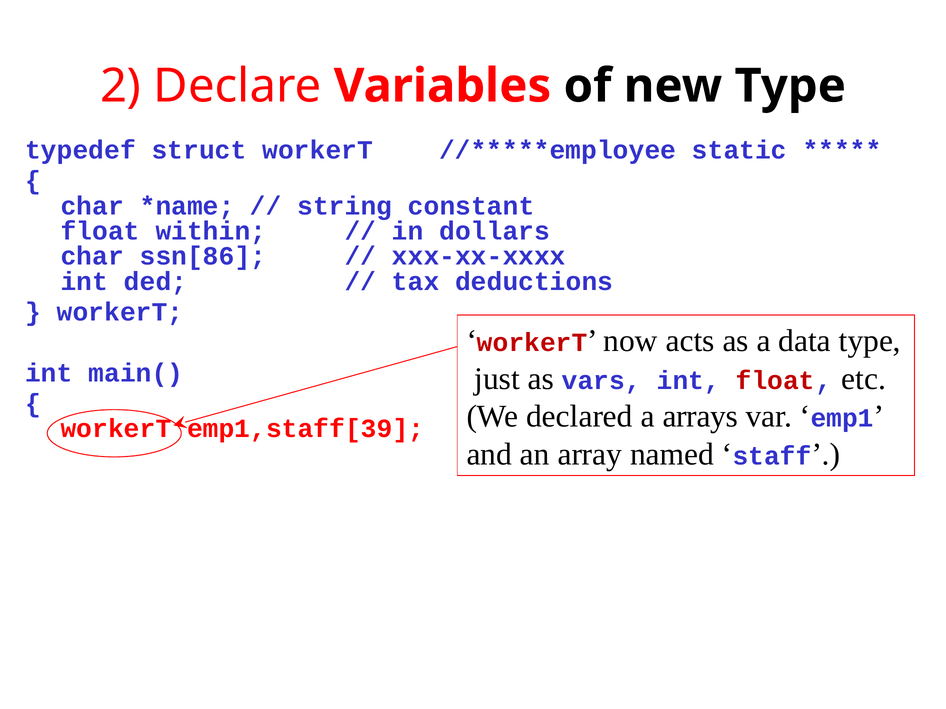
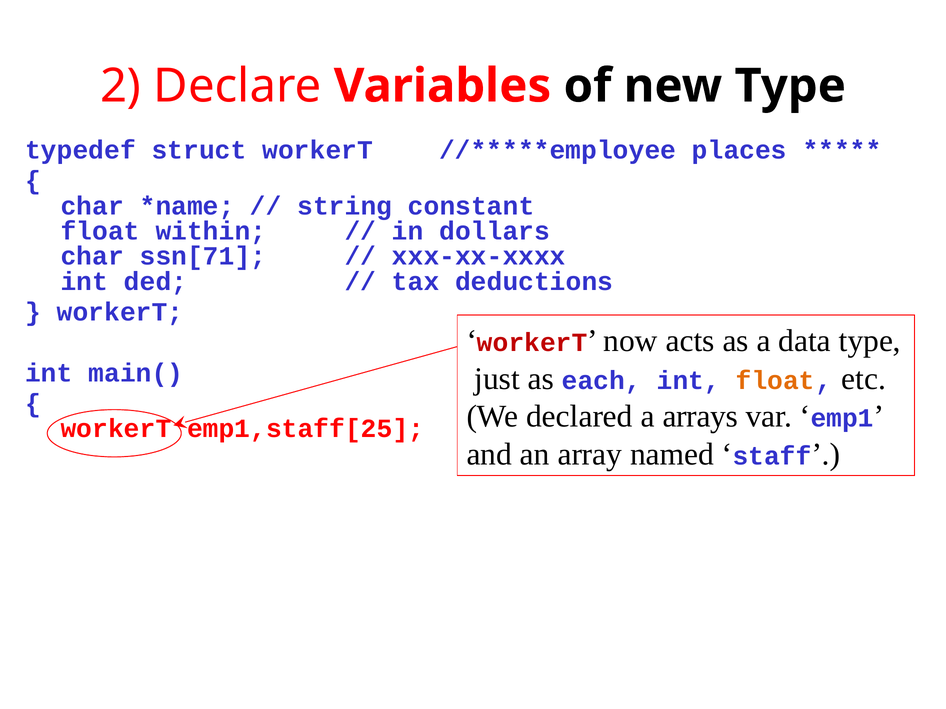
static: static -> places
ssn[86: ssn[86 -> ssn[71
vars: vars -> each
float at (775, 381) colour: red -> orange
emp1,staff[39: emp1,staff[39 -> emp1,staff[25
